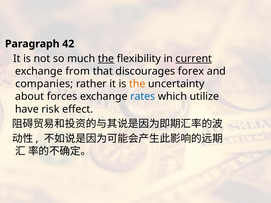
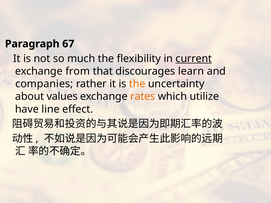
42: 42 -> 67
the at (106, 59) underline: present -> none
forex: forex -> learn
forces: forces -> values
rates colour: blue -> orange
risk: risk -> line
